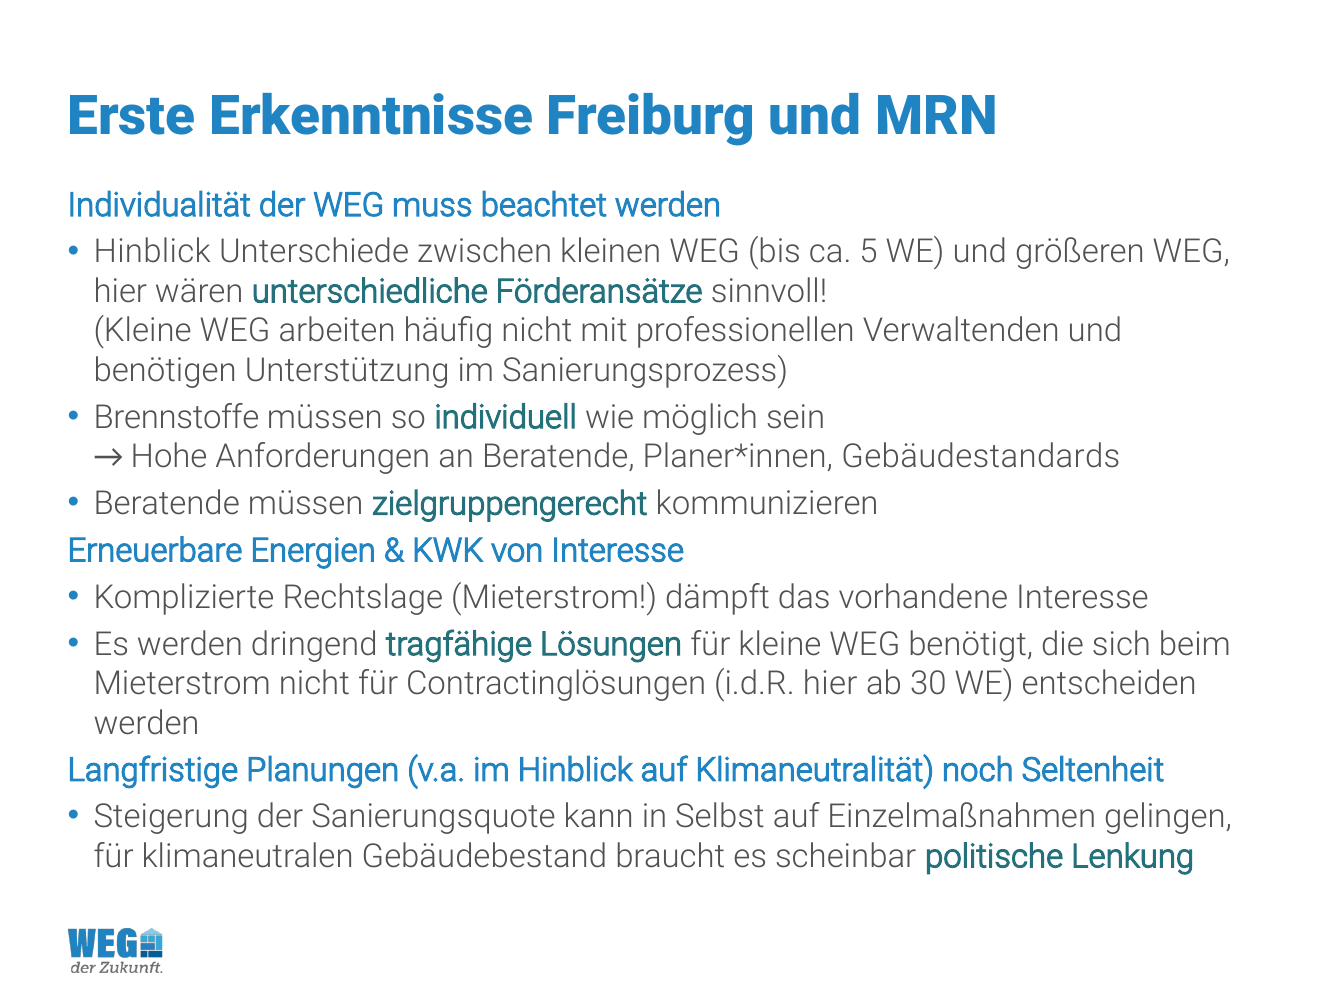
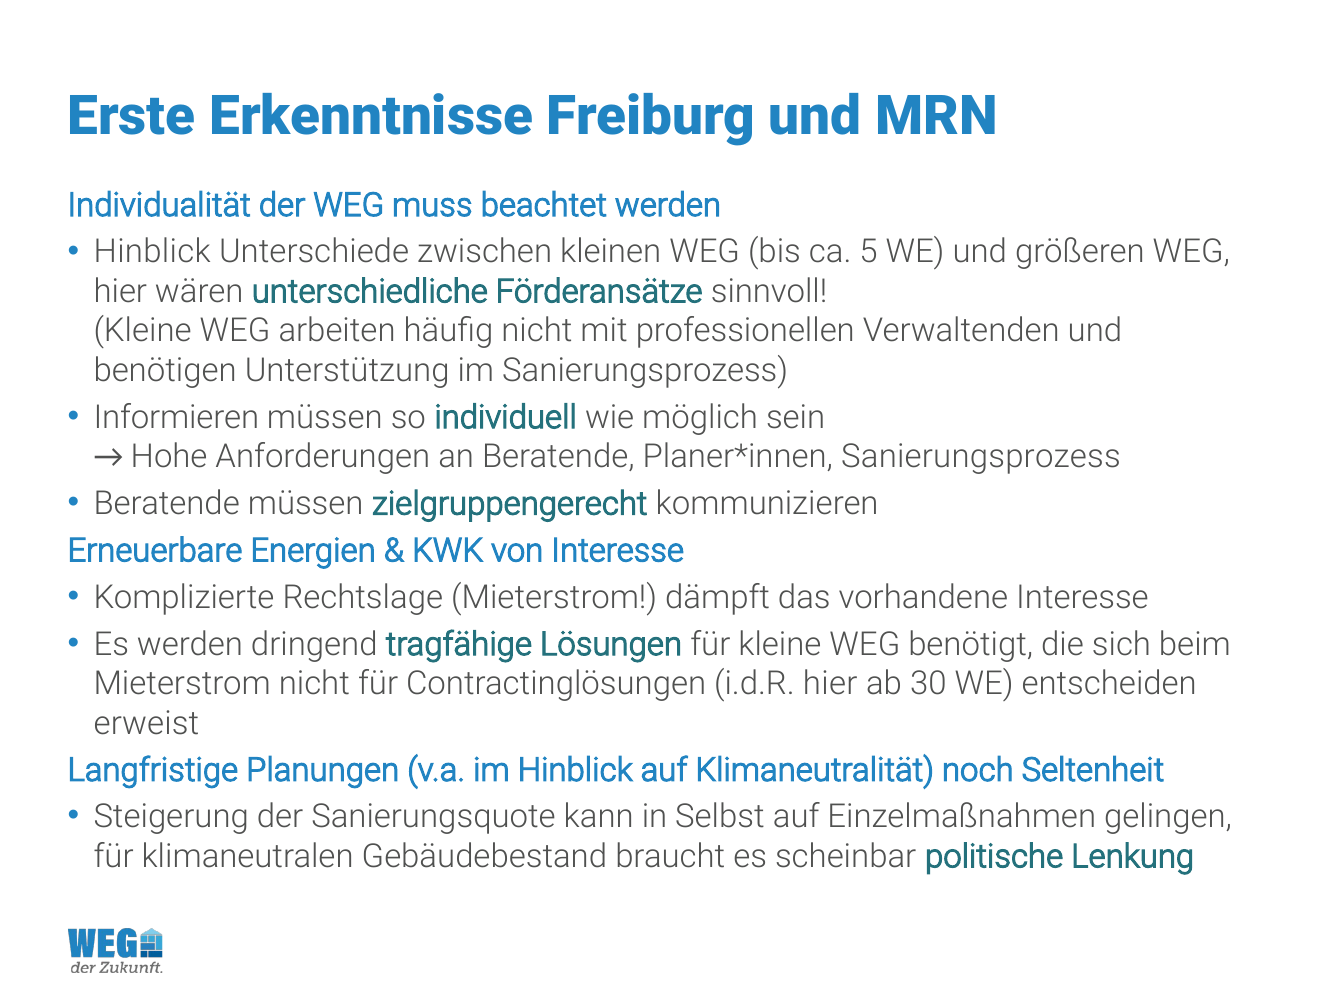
Brennstoffe: Brennstoffe -> Informieren
Gebäudestandards at (981, 457): Gebäudestandards -> Sanierungsprozess
werden at (147, 724): werden -> erweist
